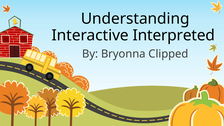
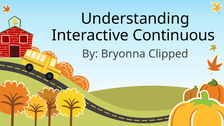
Interpreted: Interpreted -> Continuous
